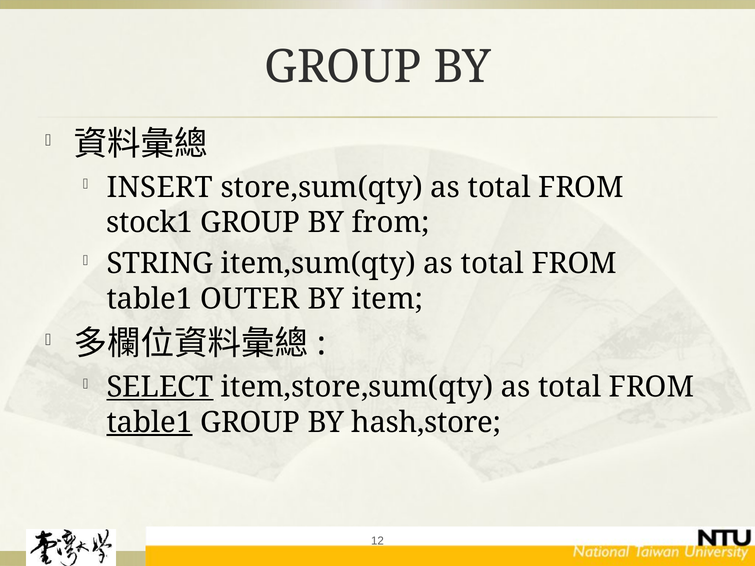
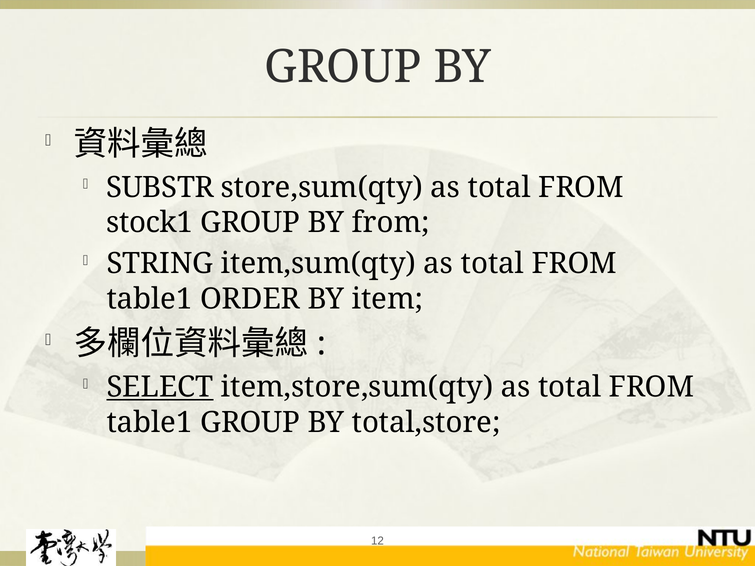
INSERT: INSERT -> SUBSTR
OUTER: OUTER -> ORDER
table1 at (150, 423) underline: present -> none
hash,store: hash,store -> total,store
